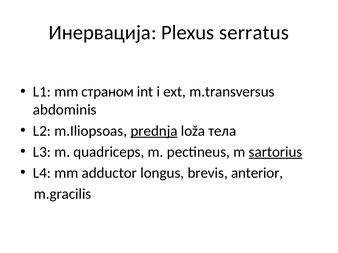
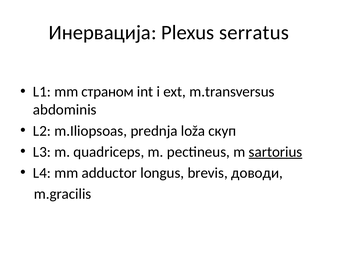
prednja underline: present -> none
тела: тела -> скуп
anterior: anterior -> доводи
